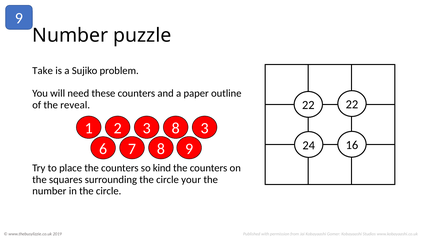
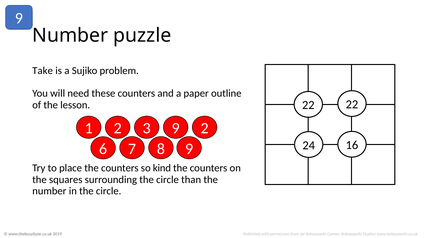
reveal: reveal -> lesson
1 8: 8 -> 9
2 3: 3 -> 2
your: your -> than
